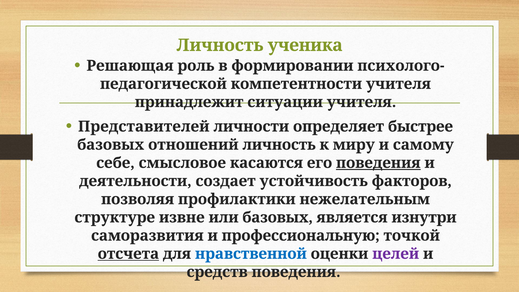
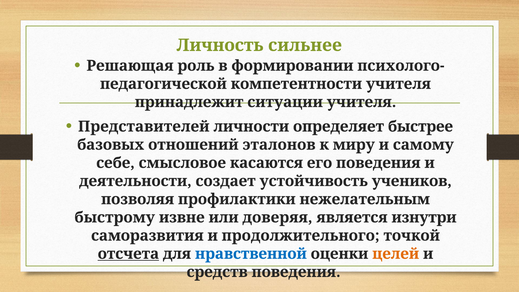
ученика: ученика -> сильнее
отношений личность: личность -> эталонов
поведения at (378, 163) underline: present -> none
факторов: факторов -> учеников
структуре: структуре -> быстрому
или базовых: базовых -> доверяя
профессиональную: профессиональную -> продолжительного
целей colour: purple -> orange
